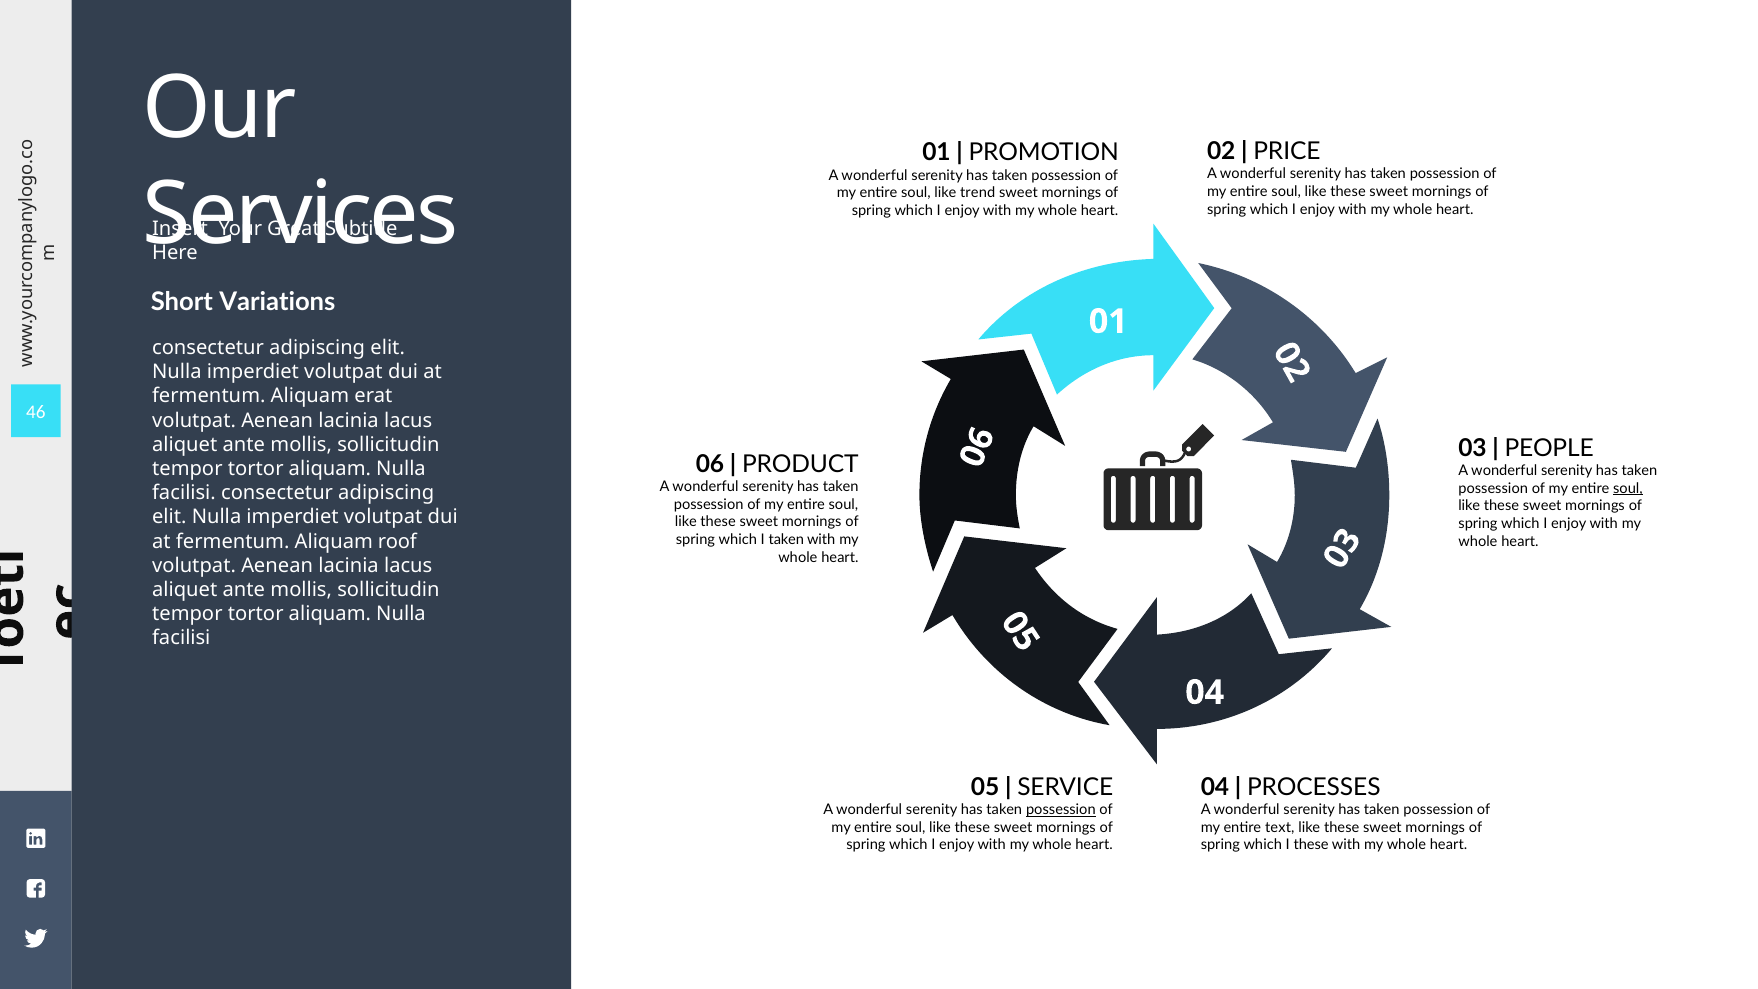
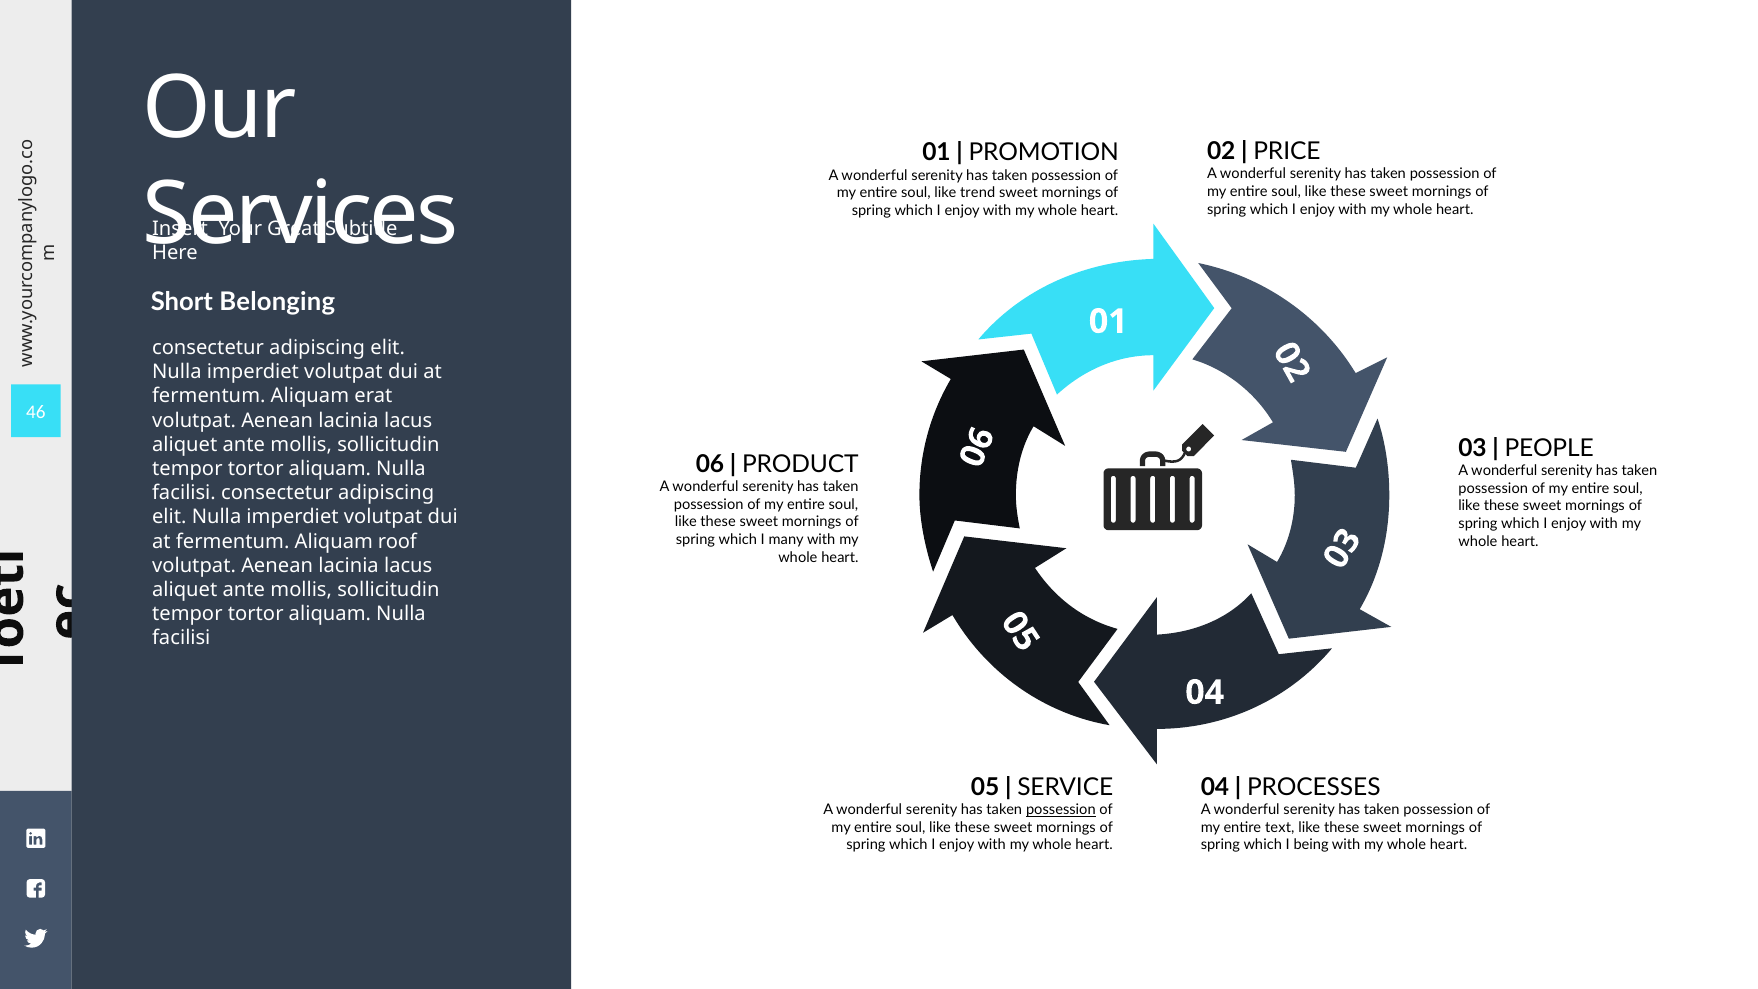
Variations: Variations -> Belonging
soul at (1628, 488) underline: present -> none
I taken: taken -> many
I these: these -> being
